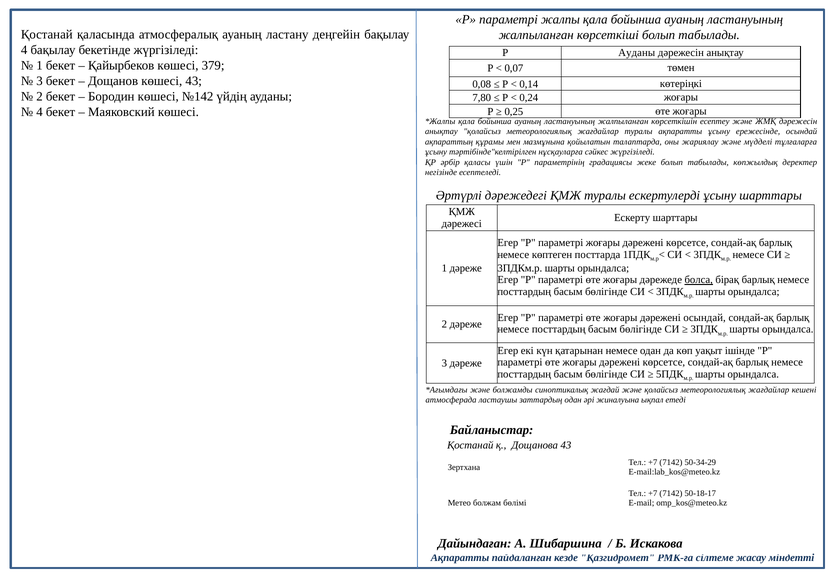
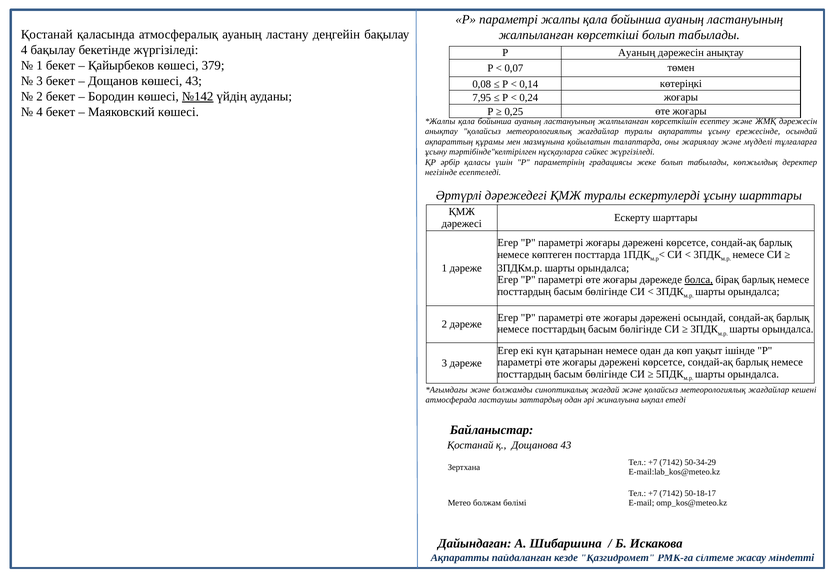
Р Ауданы: Ауданы -> Ауаның
№142 underline: none -> present
7,80: 7,80 -> 7,95
